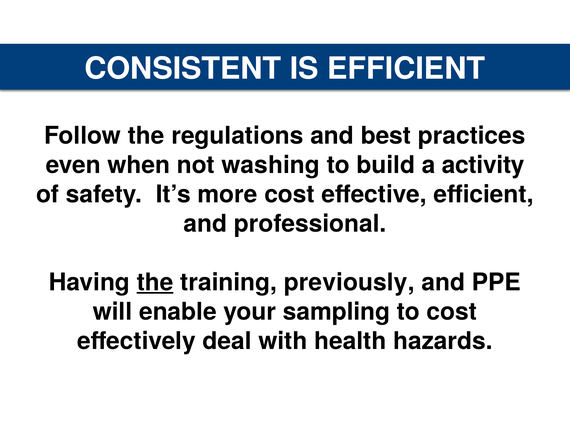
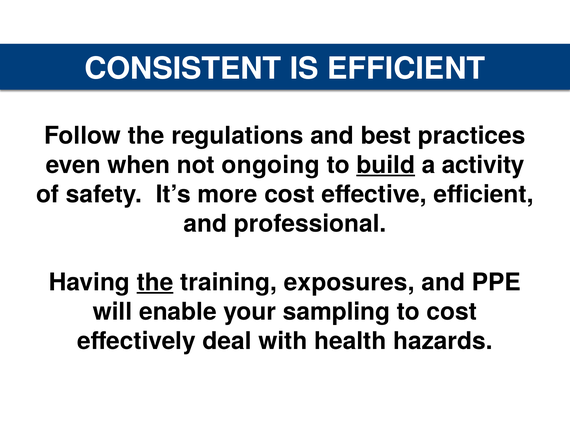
washing: washing -> ongoing
build underline: none -> present
previously: previously -> exposures
